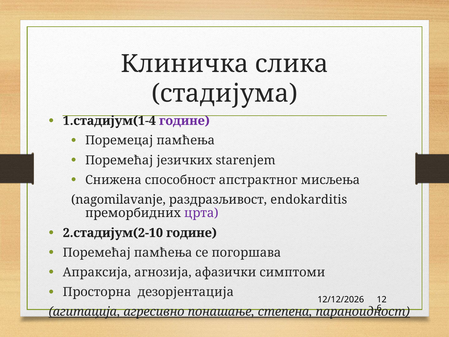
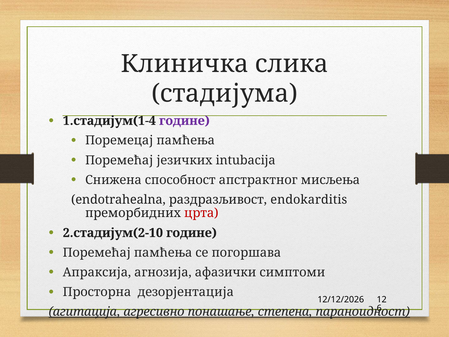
starenjem: starenjem -> intubacija
nagomilavanje: nagomilavanje -> endotrahealna
црта colour: purple -> red
